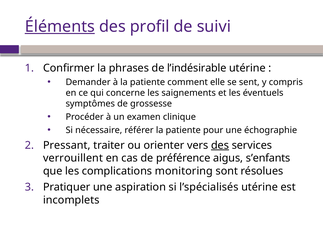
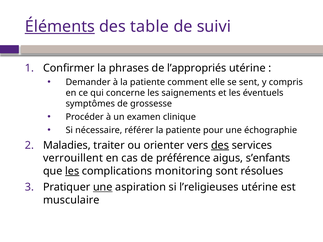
profil: profil -> table
l’indésirable: l’indésirable -> l’appropriés
Pressant: Pressant -> Maladies
les at (72, 171) underline: none -> present
une at (103, 187) underline: none -> present
l’spécialisés: l’spécialisés -> l’religieuses
incomplets: incomplets -> musculaire
